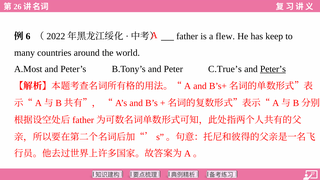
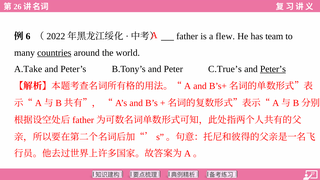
keep: keep -> team
countries underline: none -> present
A.Most: A.Most -> A.Take
